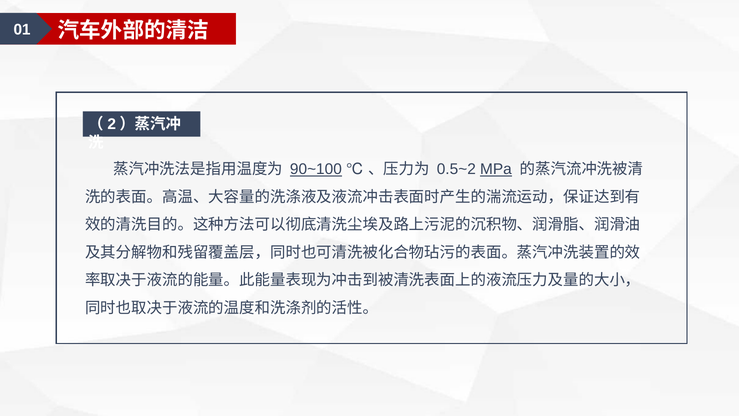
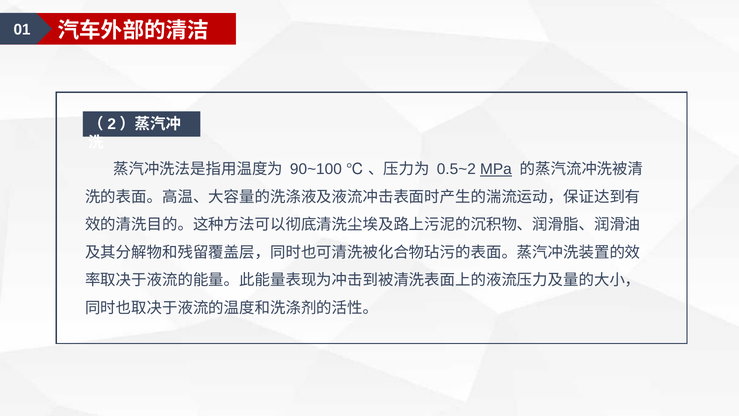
90~100 underline: present -> none
